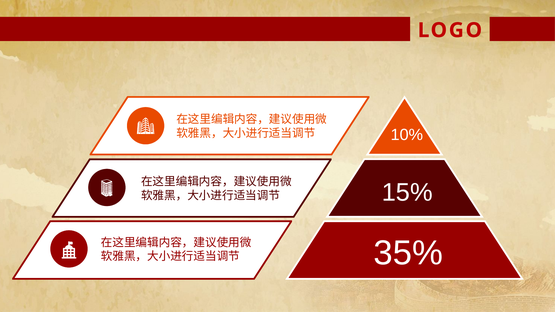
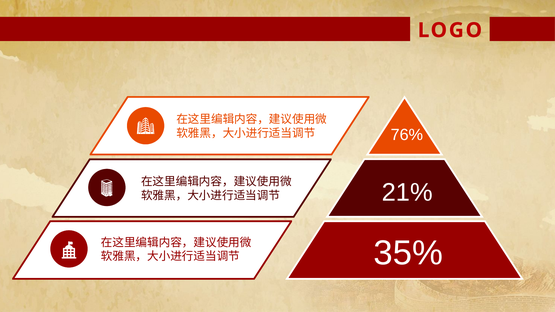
10%: 10% -> 76%
15%: 15% -> 21%
